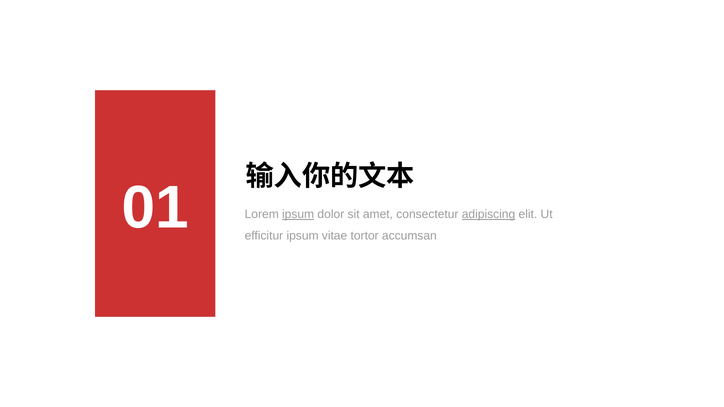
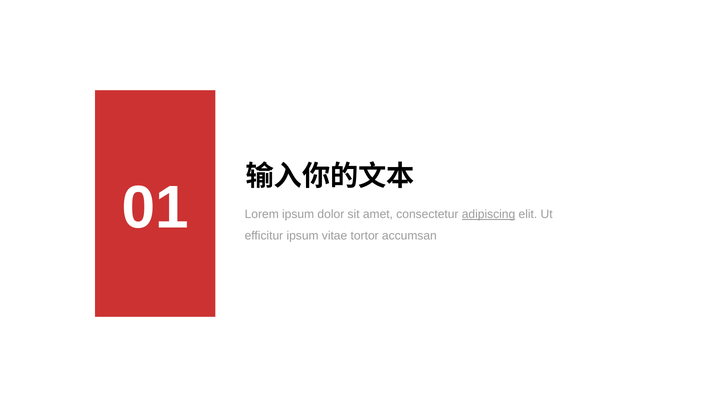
ipsum at (298, 214) underline: present -> none
